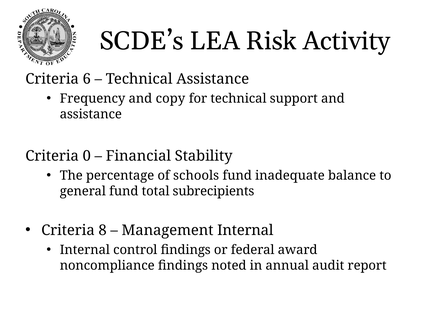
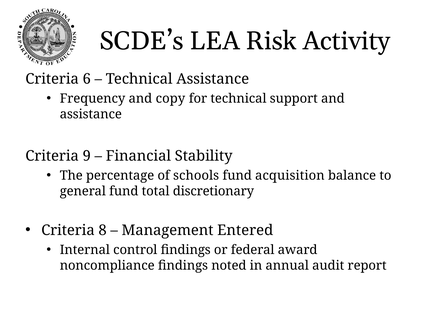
0: 0 -> 9
inadequate: inadequate -> acquisition
subrecipients: subrecipients -> discretionary
Management Internal: Internal -> Entered
